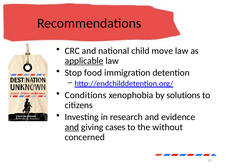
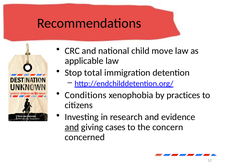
applicable underline: present -> none
food: food -> total
solutions: solutions -> practices
without: without -> concern
